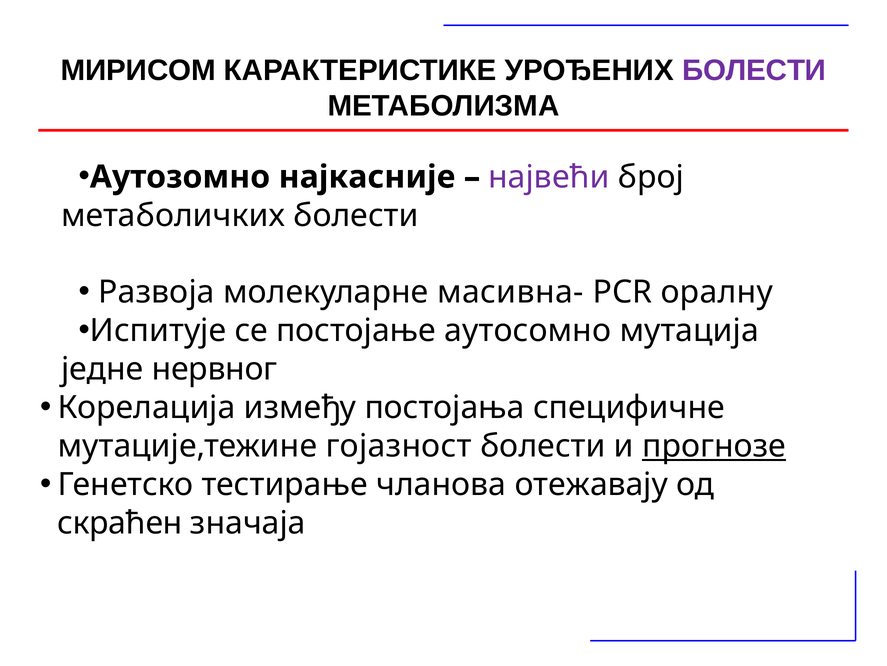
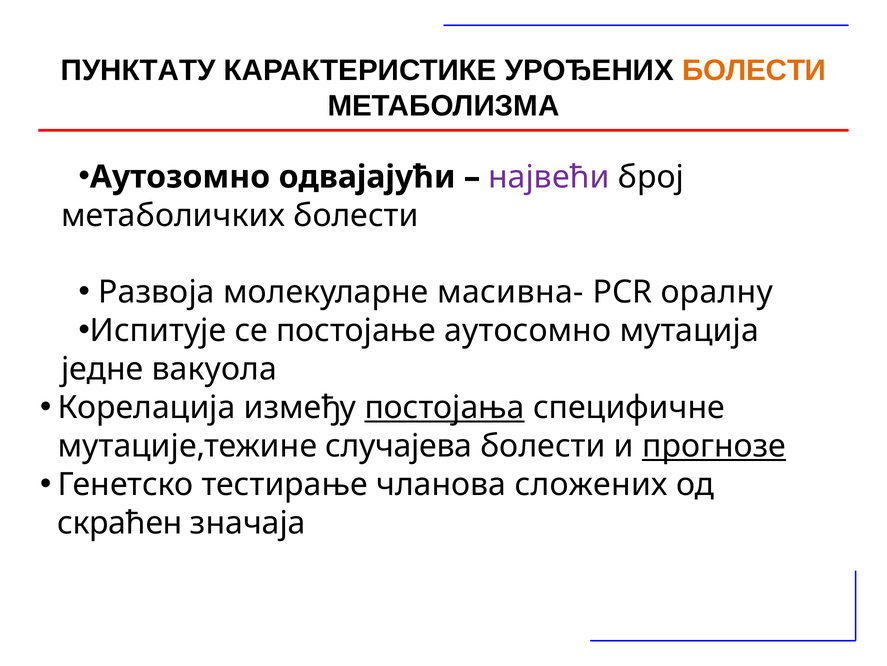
МИРИСОМ: МИРИСОМ -> ПУНКТАТУ
БОЛЕСТИ at (754, 70) colour: purple -> orange
најкасније: најкасније -> одвајајући
нервног: нервног -> вакуола
постојања underline: none -> present
гојазност: гојазност -> случајева
отежавају: отежавају -> сложених
